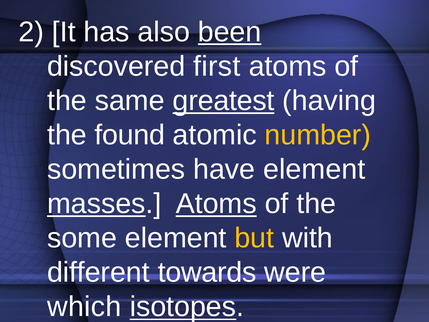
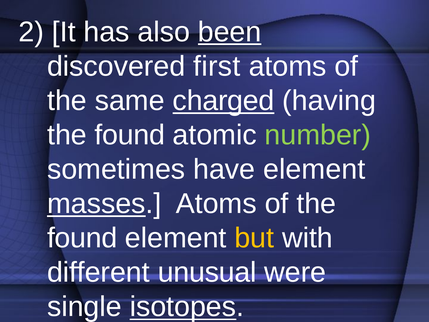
greatest: greatest -> charged
number colour: yellow -> light green
Atoms at (216, 204) underline: present -> none
some at (82, 238): some -> found
towards: towards -> unusual
which: which -> single
